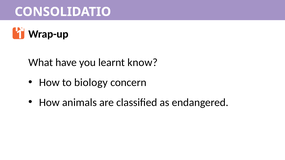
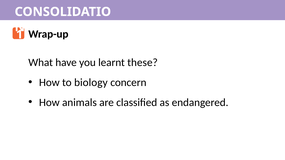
know: know -> these
